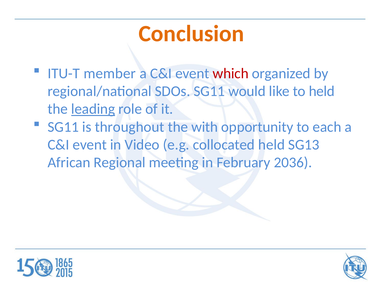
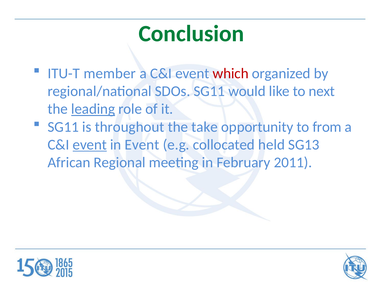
Conclusion colour: orange -> green
to held: held -> next
with: with -> take
each: each -> from
event at (90, 145) underline: none -> present
in Video: Video -> Event
2036: 2036 -> 2011
